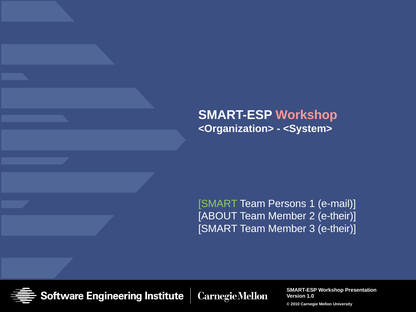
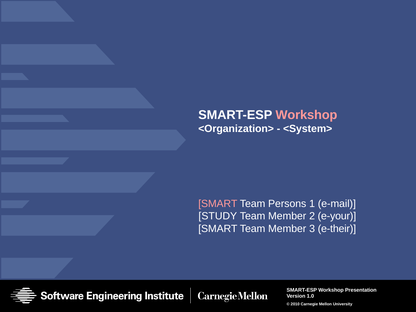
SMART at (218, 204) colour: light green -> pink
ABOUT: ABOUT -> STUDY
2 e-their: e-their -> e-your
